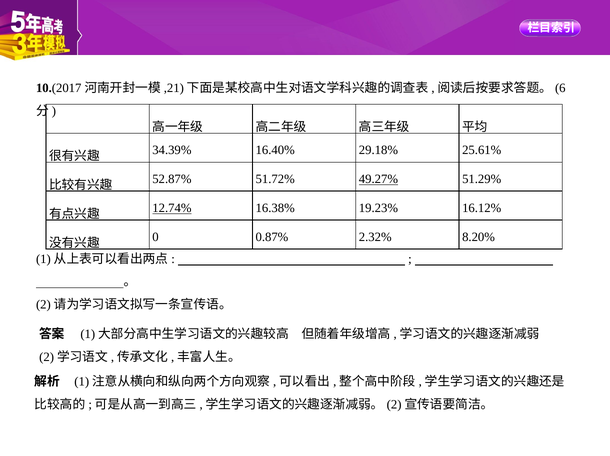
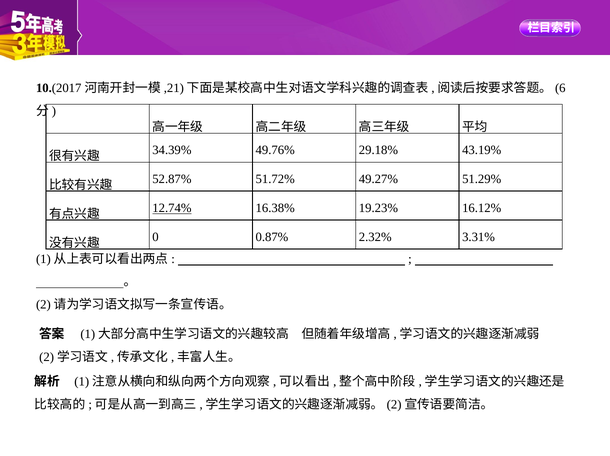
16.40%: 16.40% -> 49.76%
25.61%: 25.61% -> 43.19%
49.27% underline: present -> none
8.20%: 8.20% -> 3.31%
